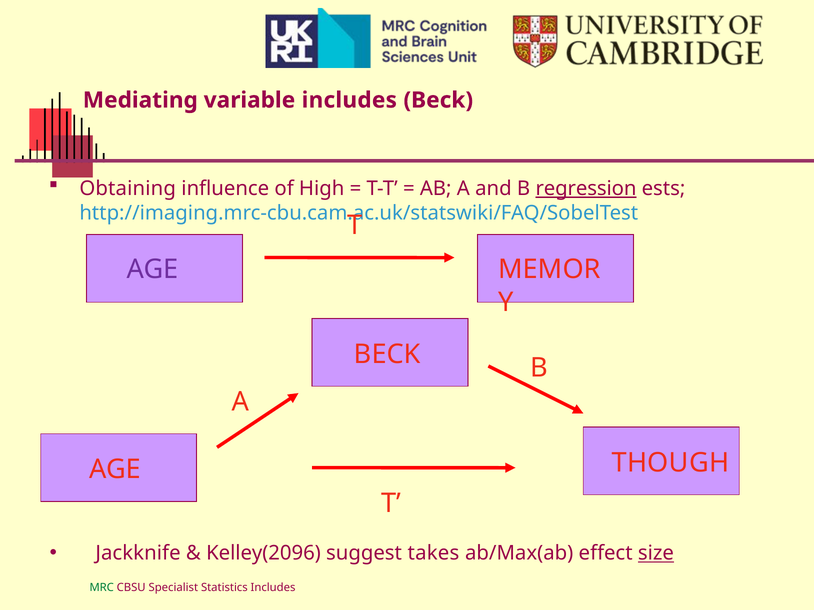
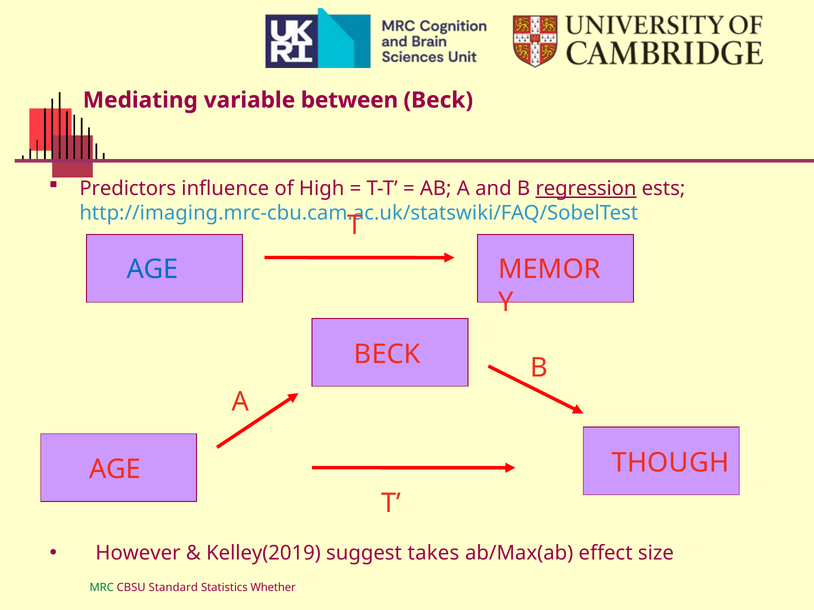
variable includes: includes -> between
Obtaining: Obtaining -> Predictors
AGE at (152, 270) colour: purple -> blue
Jackknife: Jackknife -> However
Kelley(2096: Kelley(2096 -> Kelley(2019
size underline: present -> none
Specialist: Specialist -> Standard
Statistics Includes: Includes -> Whether
